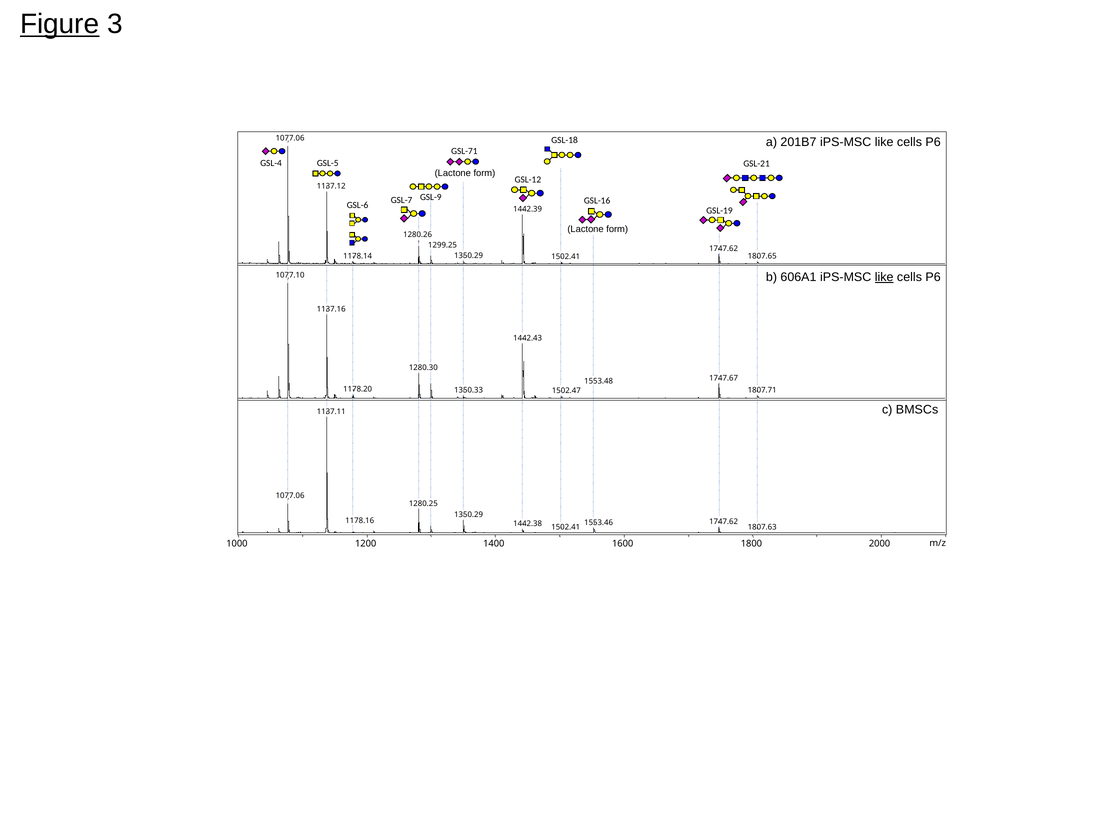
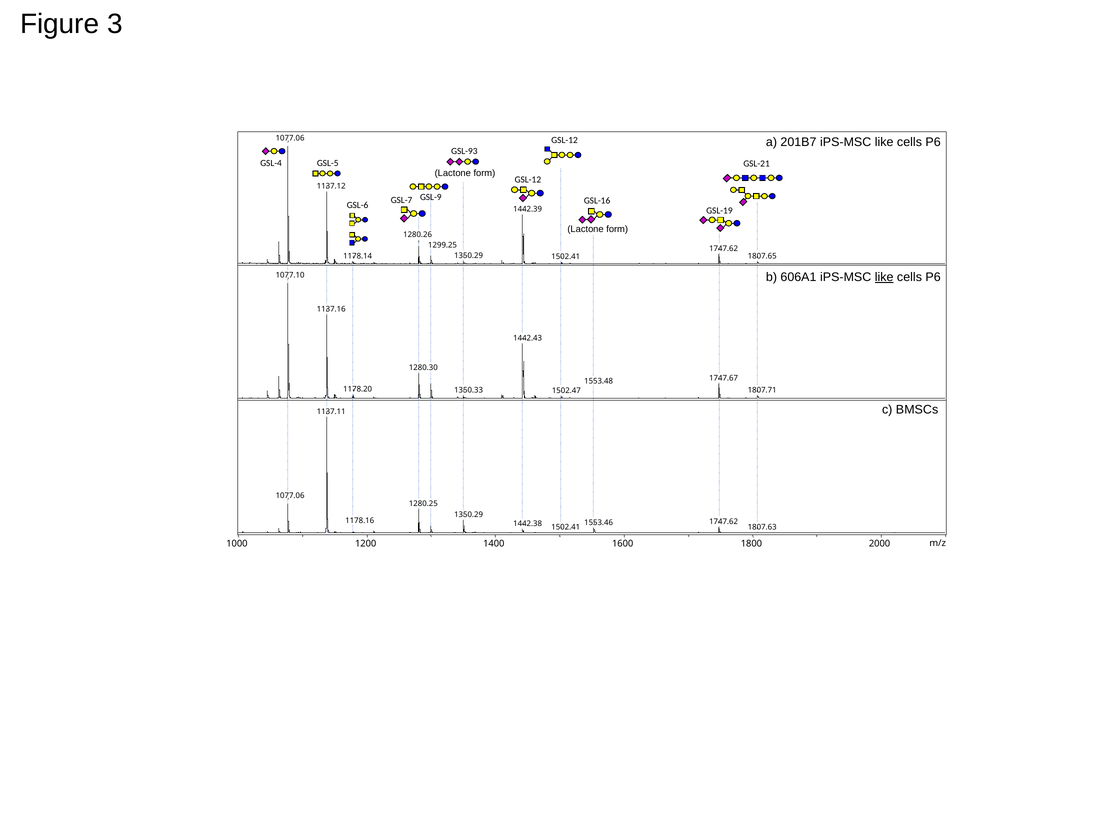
Figure underline: present -> none
GSL-18 at (565, 140): GSL-18 -> GSL-12
GSL-71: GSL-71 -> GSL-93
